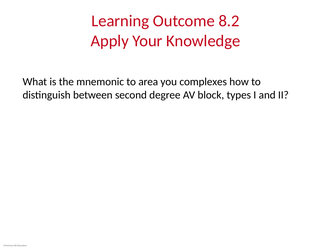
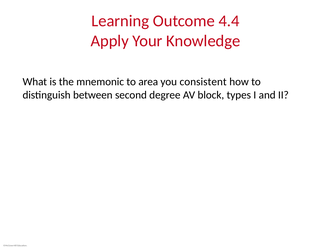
8.2: 8.2 -> 4.4
complexes: complexes -> consistent
